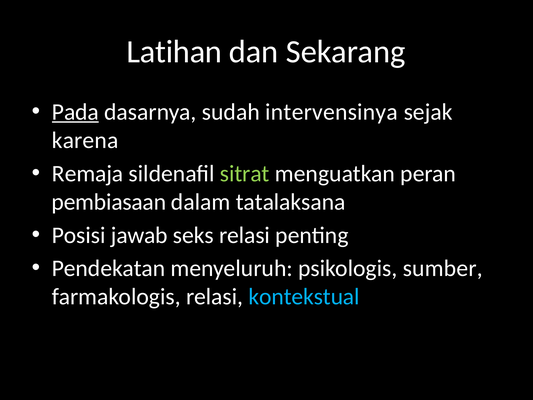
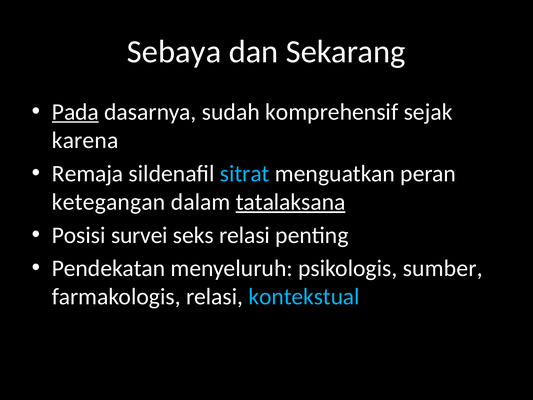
Latihan: Latihan -> Sebaya
intervensinya: intervensinya -> komprehensif
sitrat colour: light green -> light blue
pembiasaan: pembiasaan -> ketegangan
tatalaksana underline: none -> present
jawab: jawab -> survei
